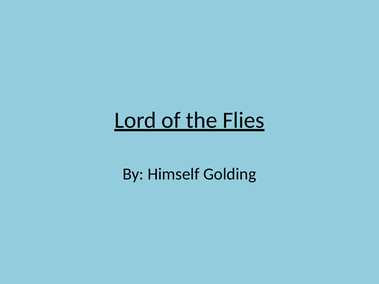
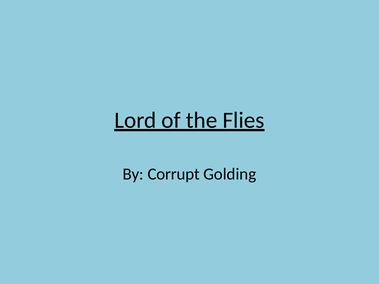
Himself: Himself -> Corrupt
